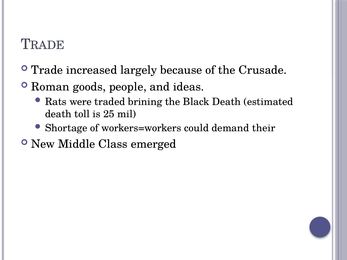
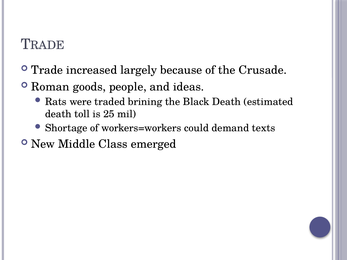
their: their -> texts
